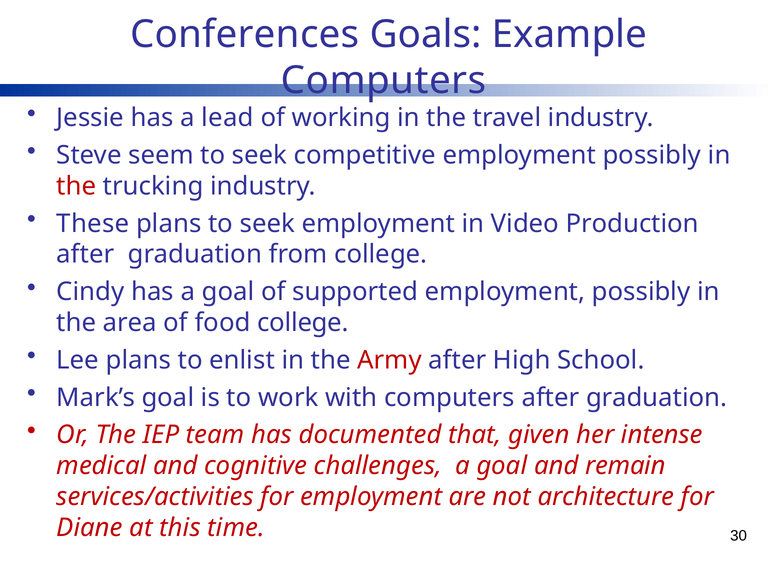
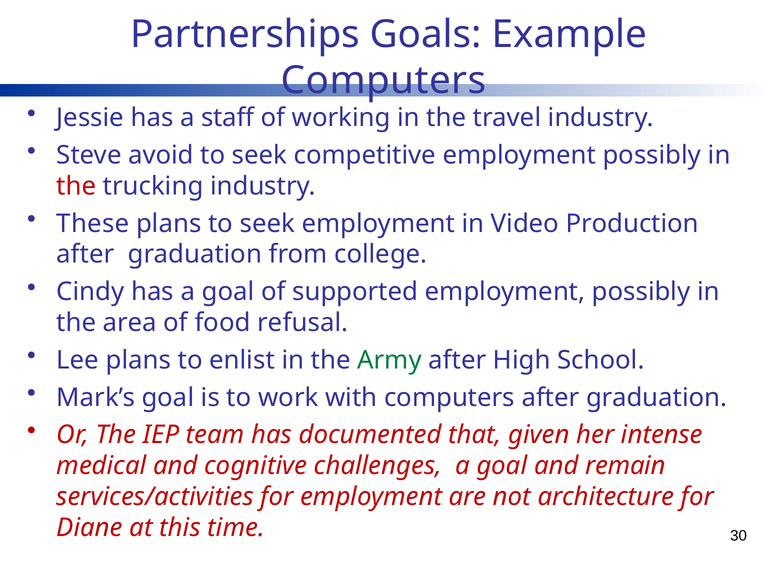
Conferences: Conferences -> Partnerships
lead: lead -> staff
seem: seem -> avoid
food college: college -> refusal
Army colour: red -> green
